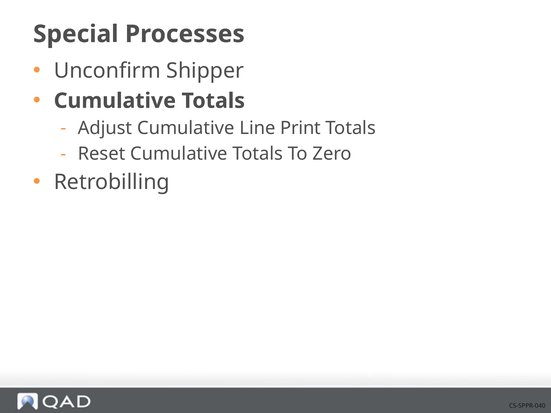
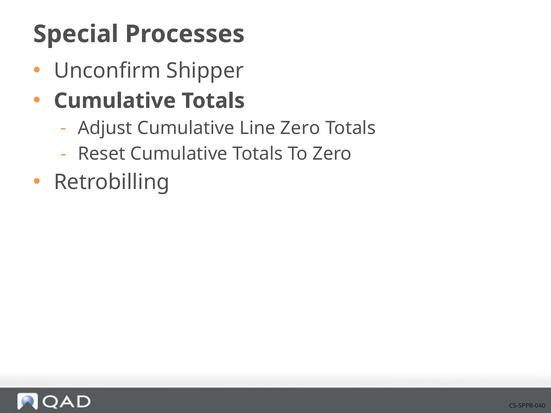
Line Print: Print -> Zero
